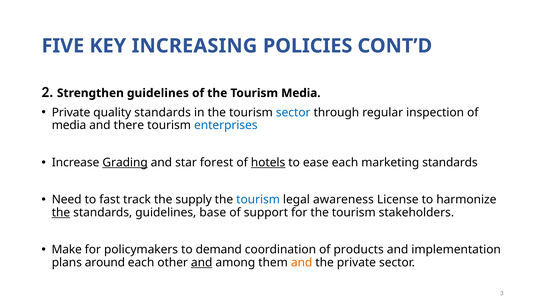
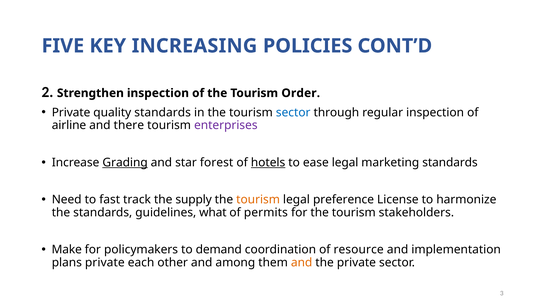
Strengthen guidelines: guidelines -> inspection
Tourism Media: Media -> Order
media at (69, 125): media -> airline
enterprises colour: blue -> purple
ease each: each -> legal
tourism at (258, 199) colour: blue -> orange
awareness: awareness -> preference
the at (61, 212) underline: present -> none
base: base -> what
support: support -> permits
products: products -> resource
plans around: around -> private
and at (202, 262) underline: present -> none
